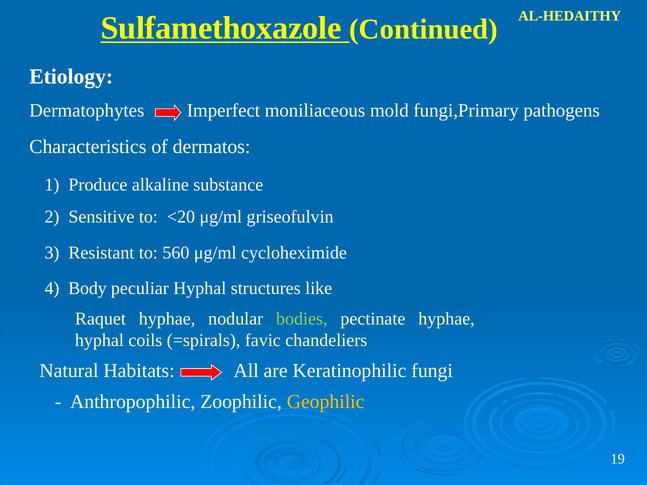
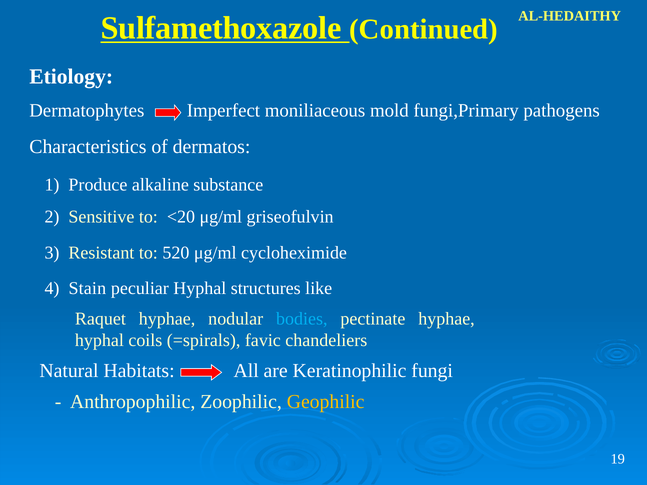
560: 560 -> 520
Body: Body -> Stain
bodies colour: light green -> light blue
